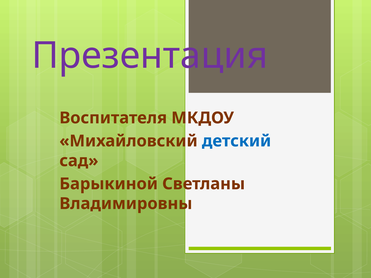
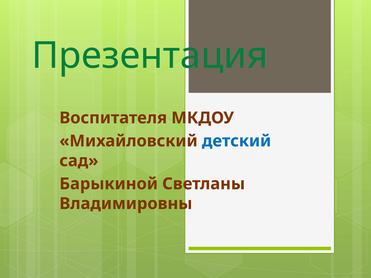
Презентация colour: purple -> green
